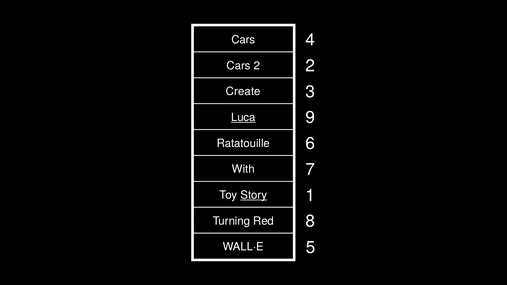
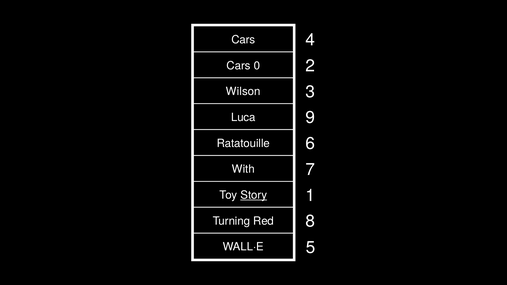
Cars 2: 2 -> 0
Create: Create -> Wilson
Luca underline: present -> none
